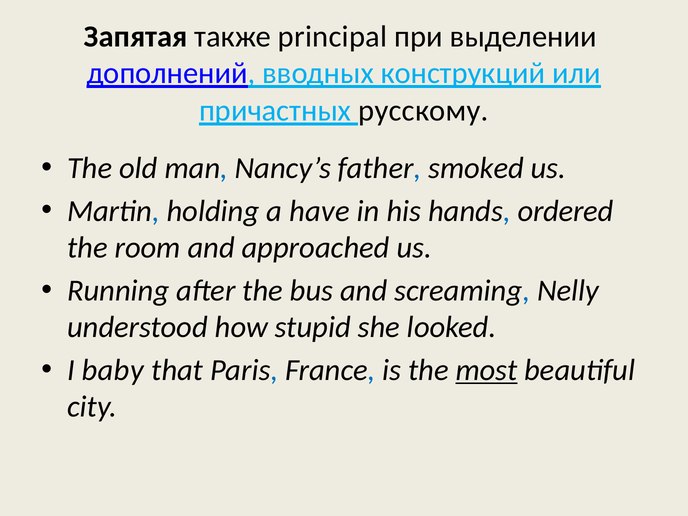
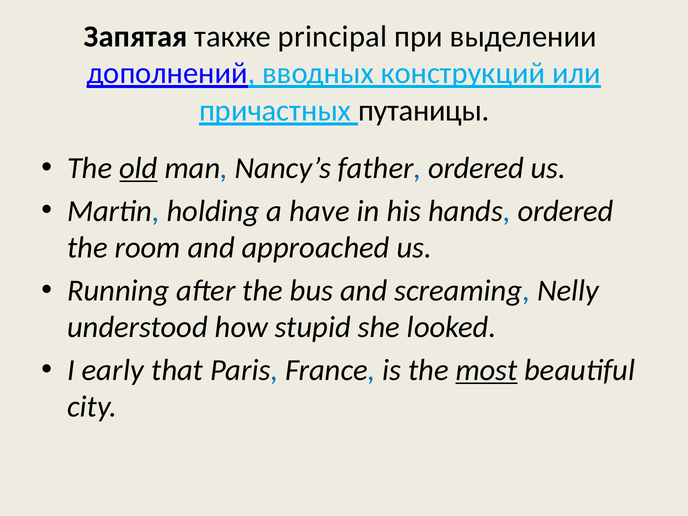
русскому: русскому -> путаницы
old underline: none -> present
father smoked: smoked -> ordered
baby: baby -> early
